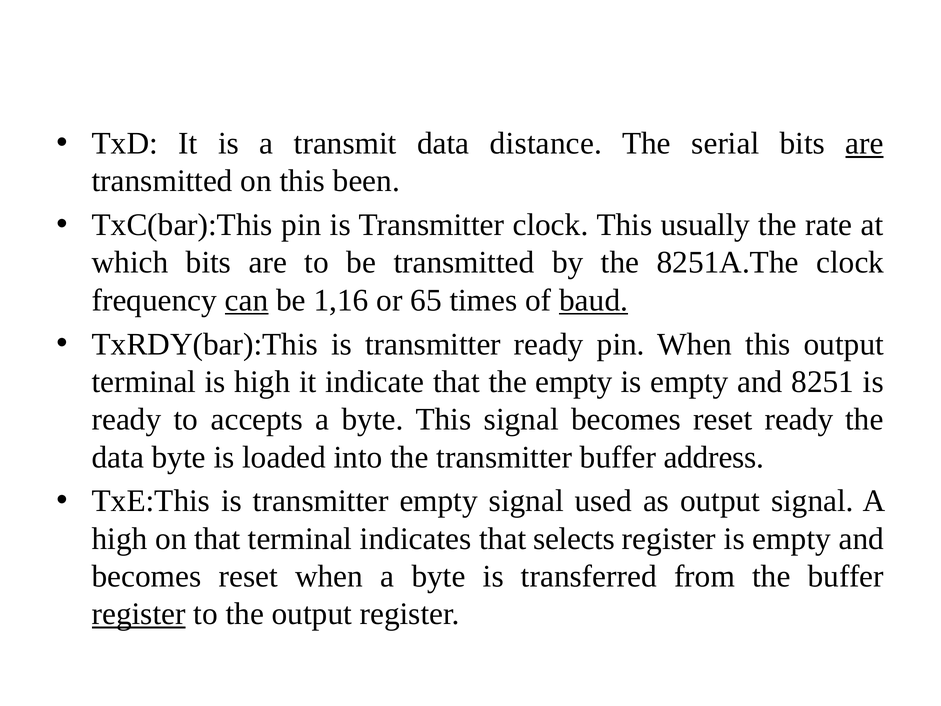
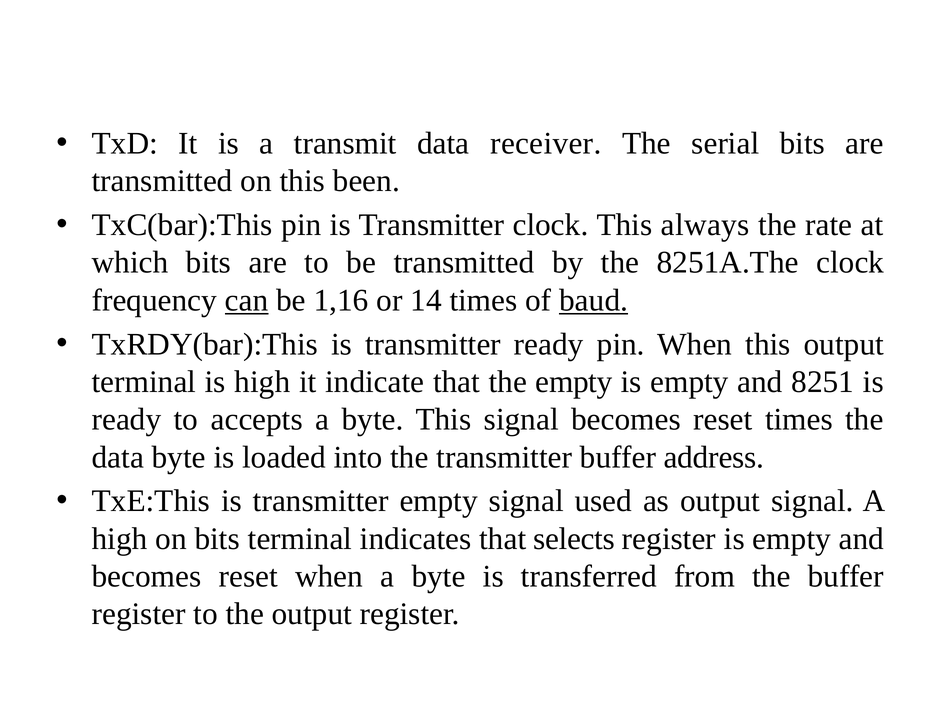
distance: distance -> receiver
are at (864, 143) underline: present -> none
usually: usually -> always
65: 65 -> 14
reset ready: ready -> times
on that: that -> bits
register at (139, 614) underline: present -> none
